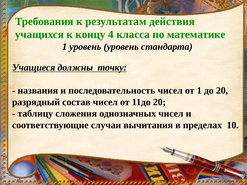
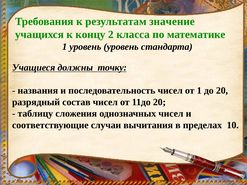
действия: действия -> значение
4: 4 -> 2
